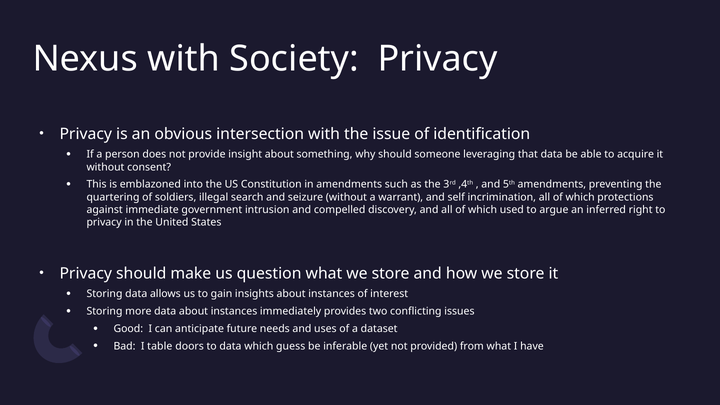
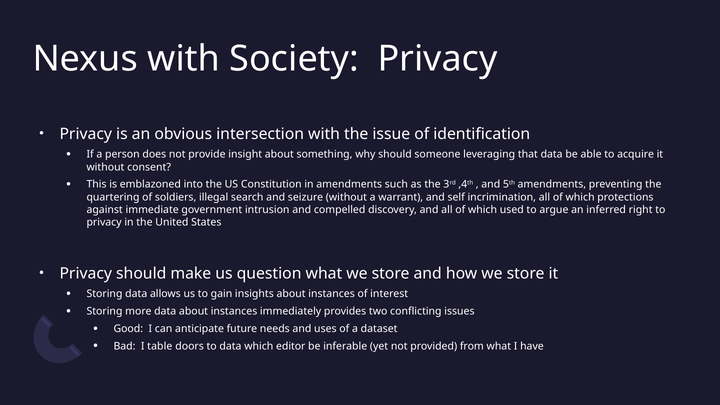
guess: guess -> editor
